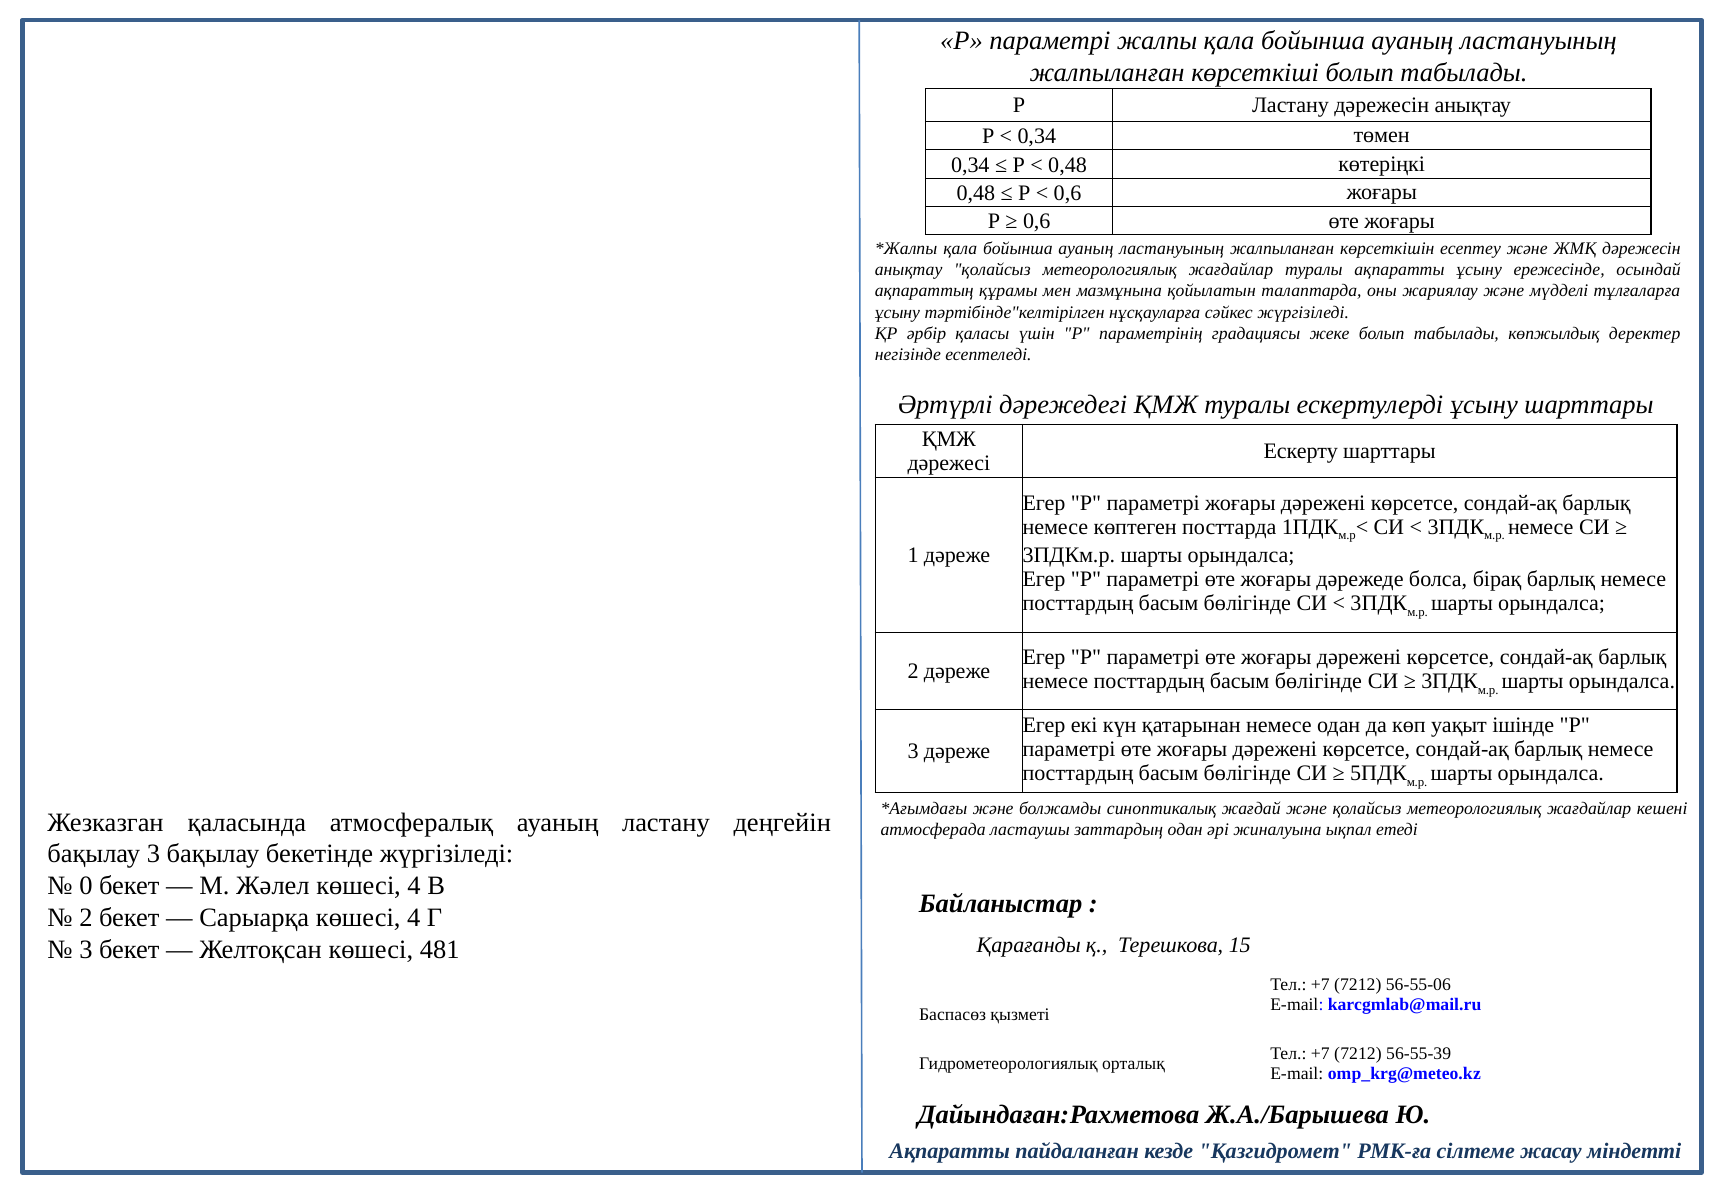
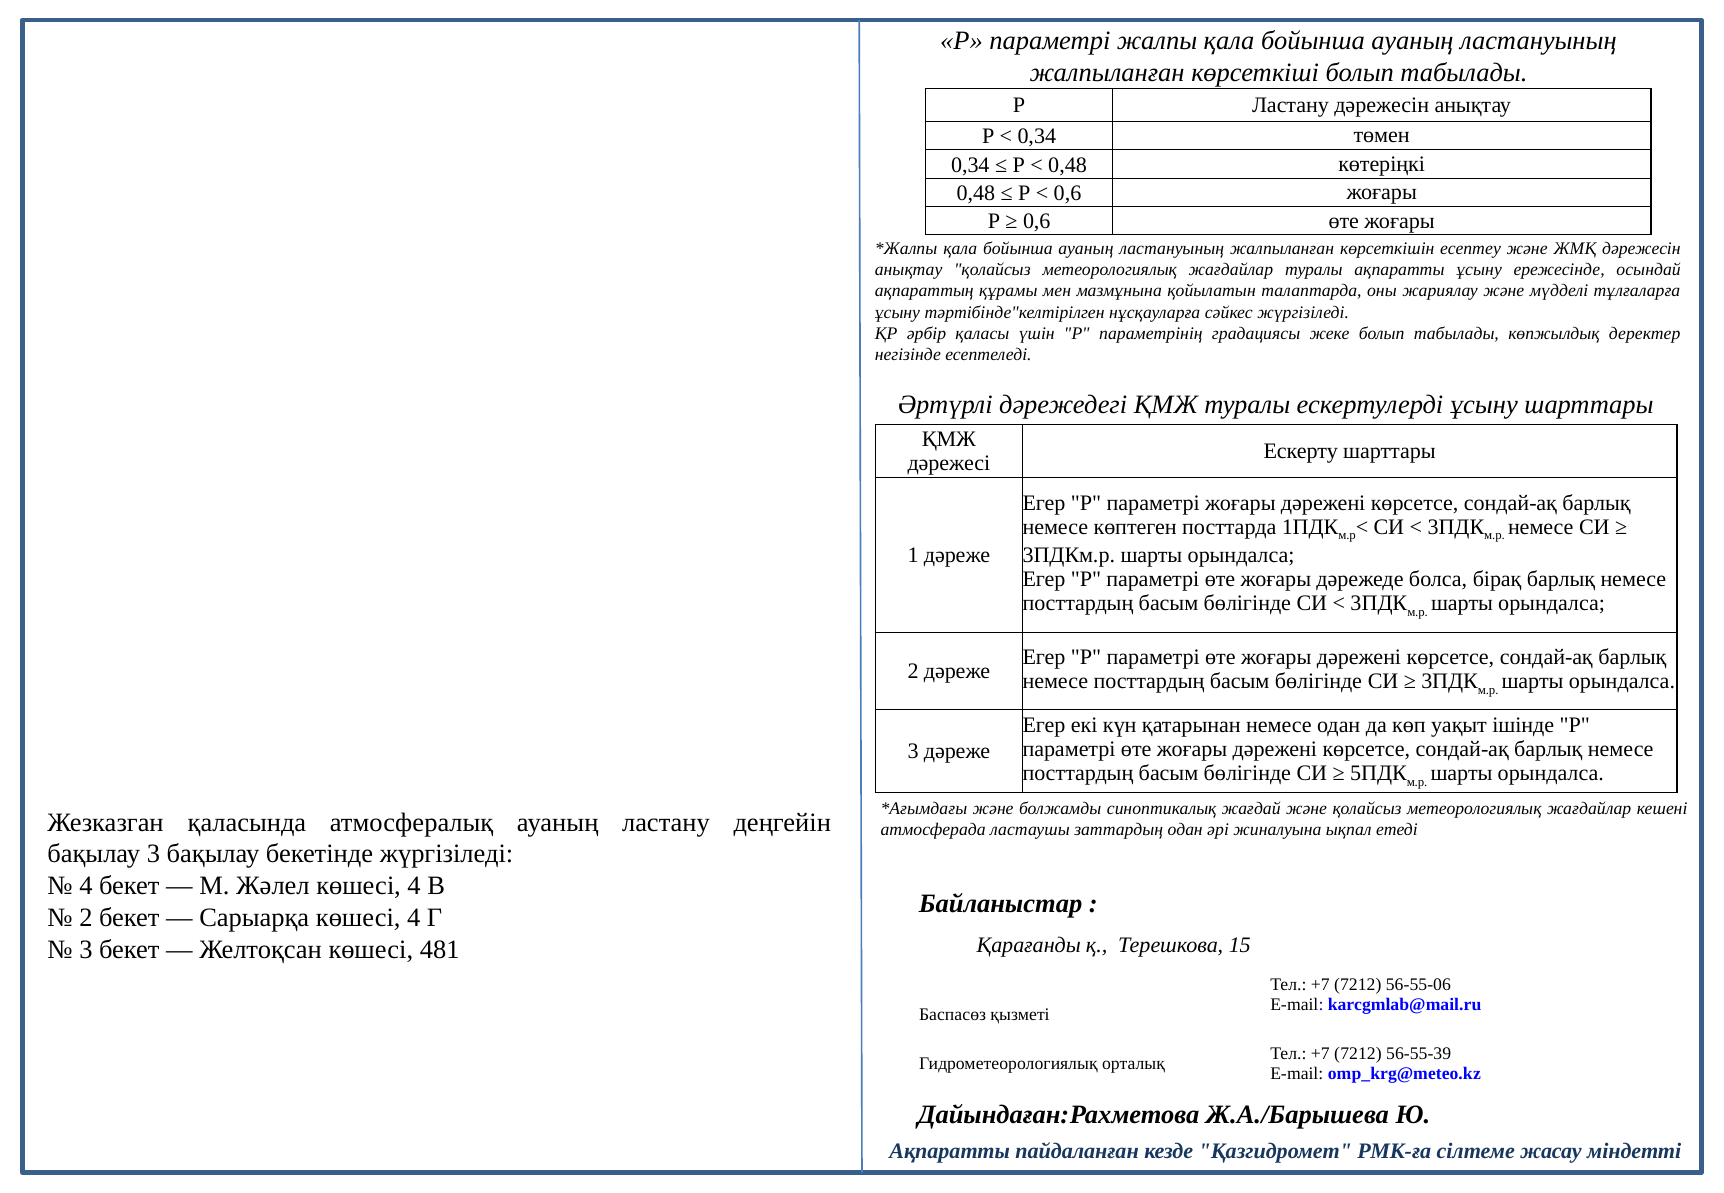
0 at (86, 886): 0 -> 4
